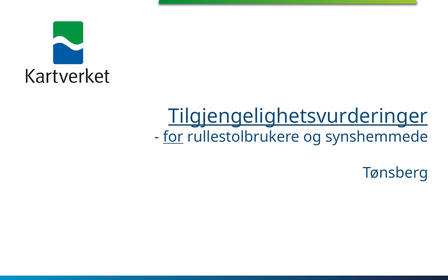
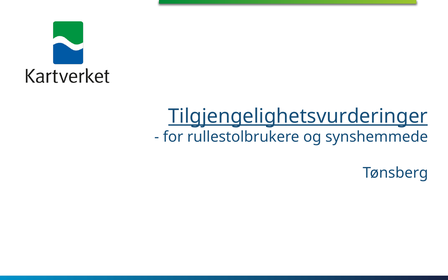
for underline: present -> none
